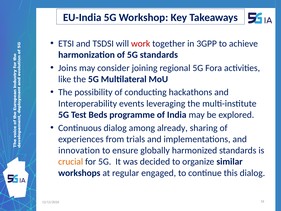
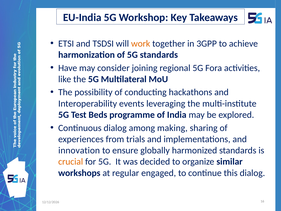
work colour: red -> orange
Joins: Joins -> Have
already: already -> making
